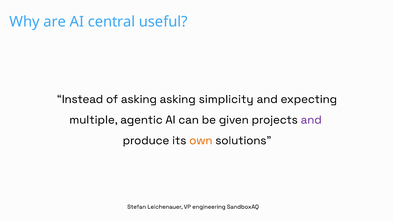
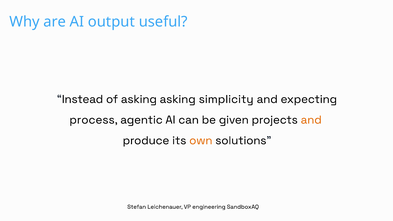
central: central -> output
multiple: multiple -> process
and at (311, 120) colour: purple -> orange
